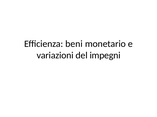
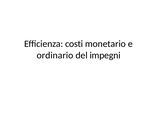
beni: beni -> costi
variazioni: variazioni -> ordinario
